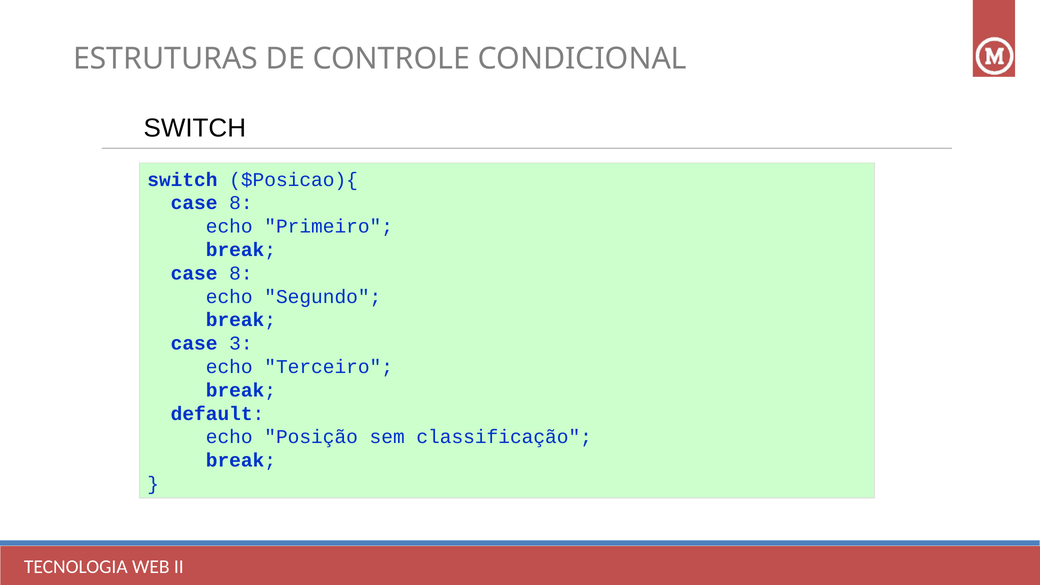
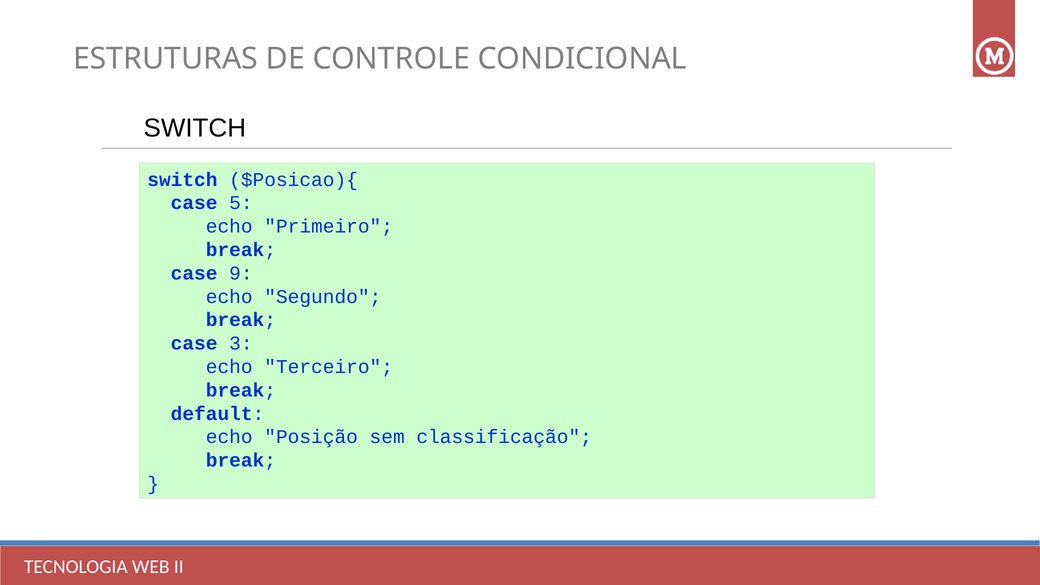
8 at (241, 203): 8 -> 5
8 at (241, 273): 8 -> 9
